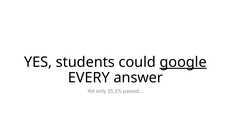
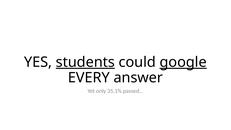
students underline: none -> present
